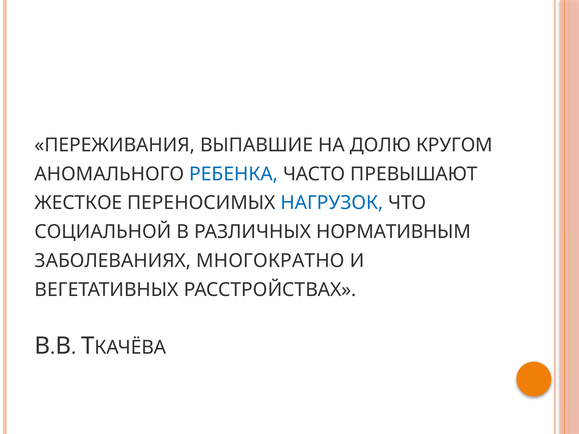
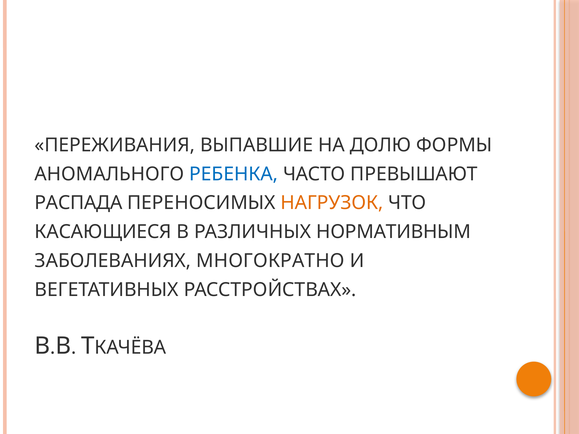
КРУГОМ: КРУГОМ -> ФОРМЫ
ЖЕСТКОЕ: ЖЕСТКОЕ -> РАСПАДА
НАГРУЗОК colour: blue -> orange
СОЦИАЛЬНОЙ: СОЦИАЛЬНОЙ -> КАСАЮЩИЕСЯ
